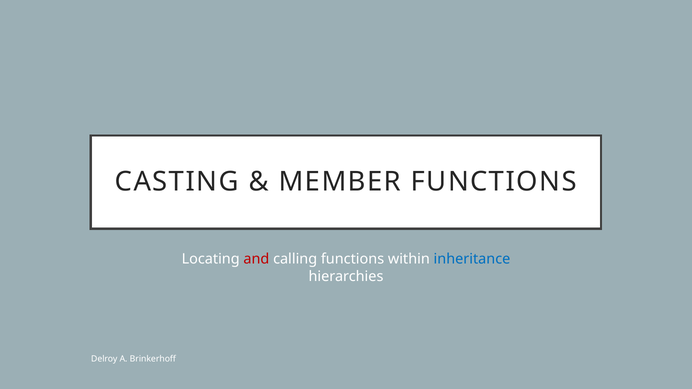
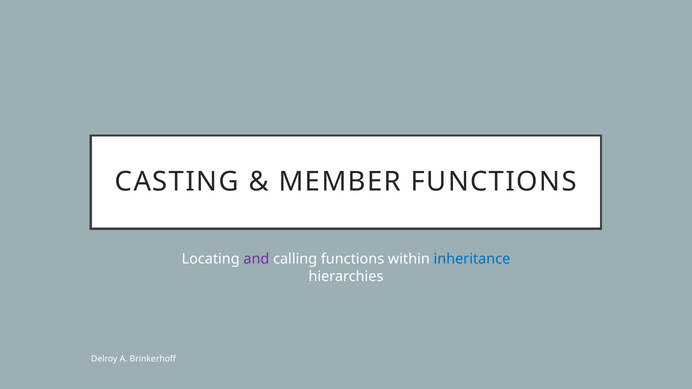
and colour: red -> purple
